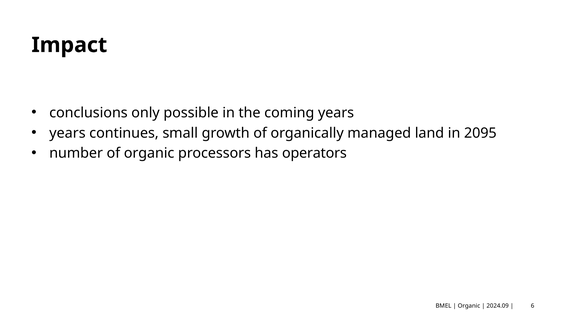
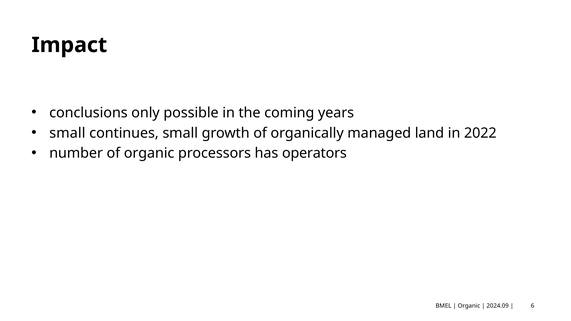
years at (67, 133): years -> small
2095: 2095 -> 2022
